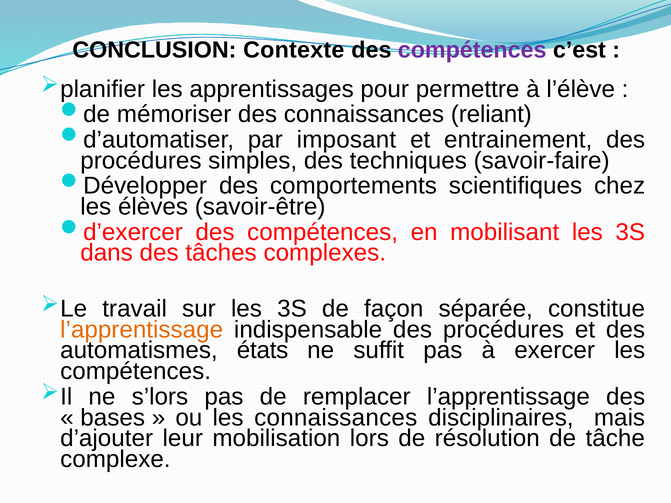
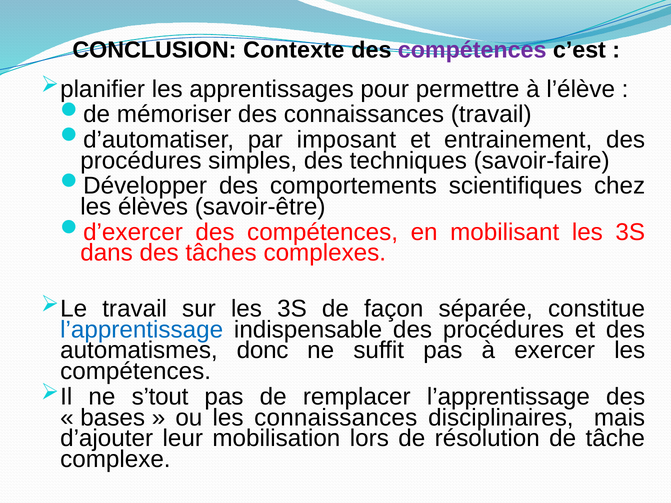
connaissances reliant: reliant -> travail
l’apprentissage at (142, 330) colour: orange -> blue
états: états -> donc
s’lors: s’lors -> s’tout
